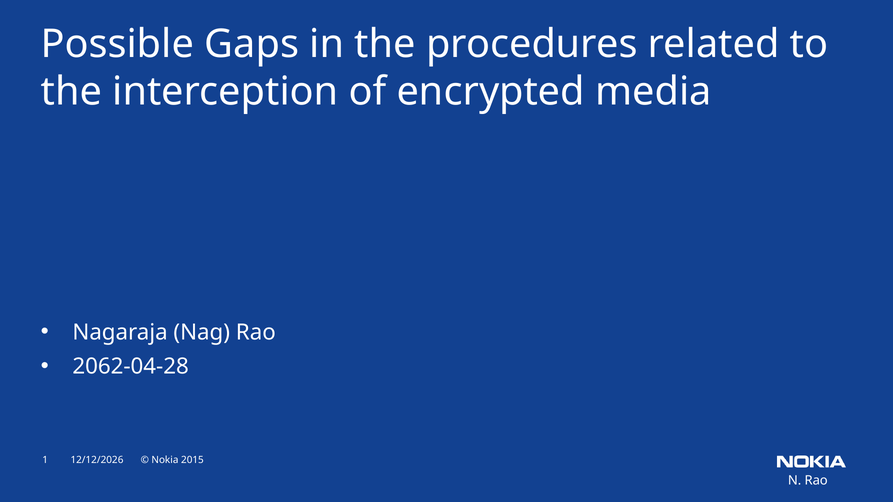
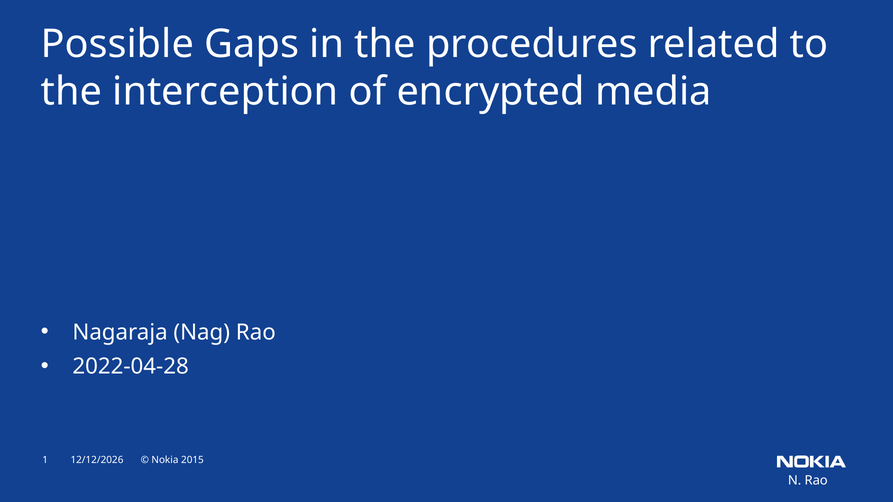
2062-04-28: 2062-04-28 -> 2022-04-28
